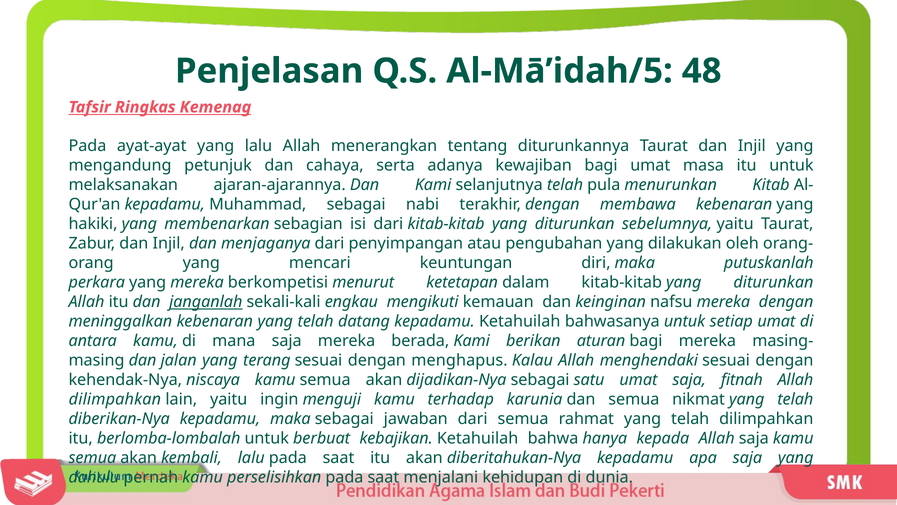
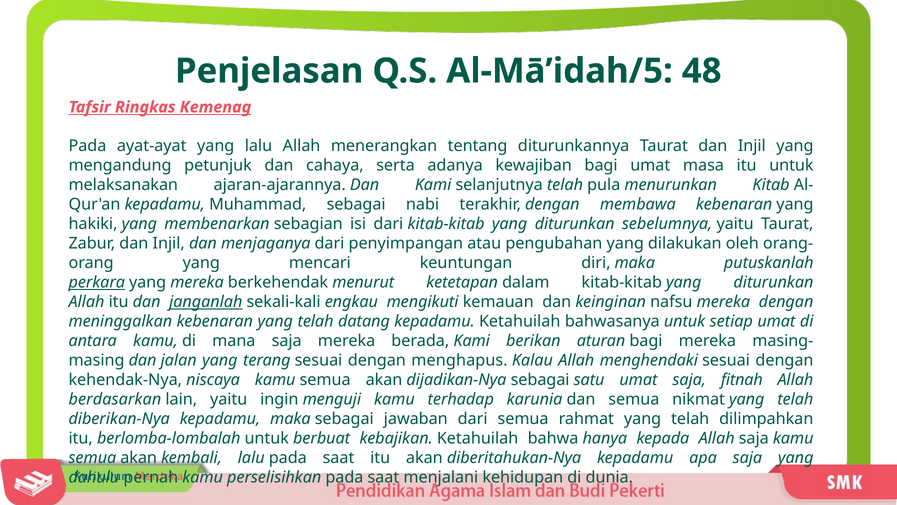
perkara underline: none -> present
berkompetisi: berkompetisi -> berkehendak
dilimpahkan at (115, 399): dilimpahkan -> berdasarkan
